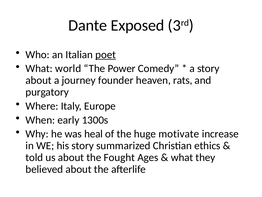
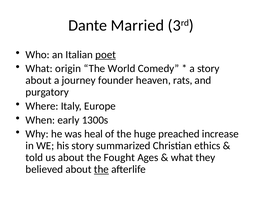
Exposed: Exposed -> Married
world: world -> origin
Power: Power -> World
motivate: motivate -> preached
the at (101, 169) underline: none -> present
